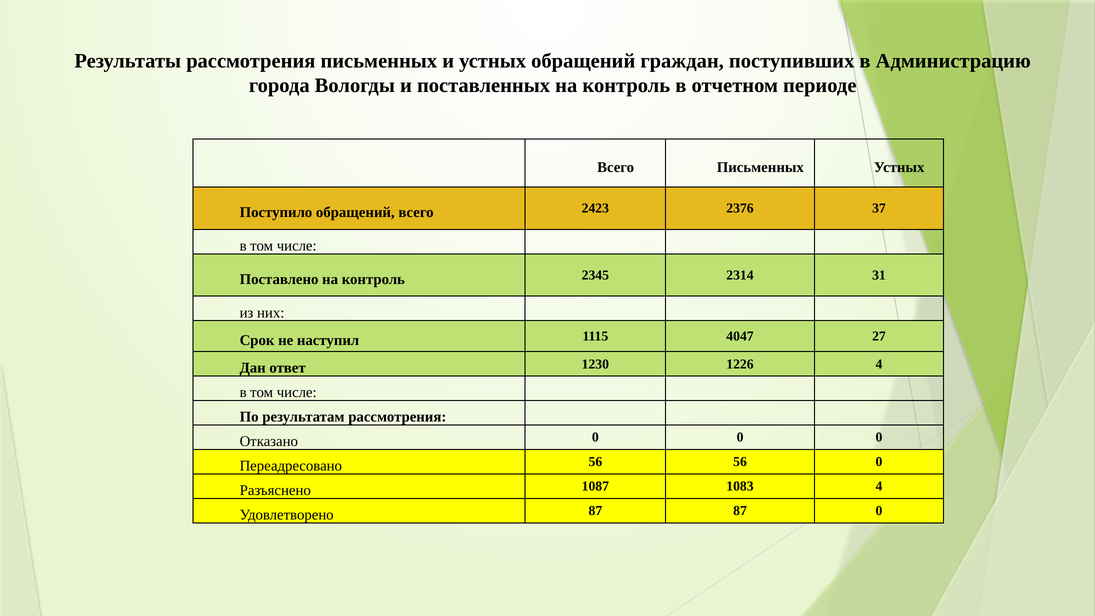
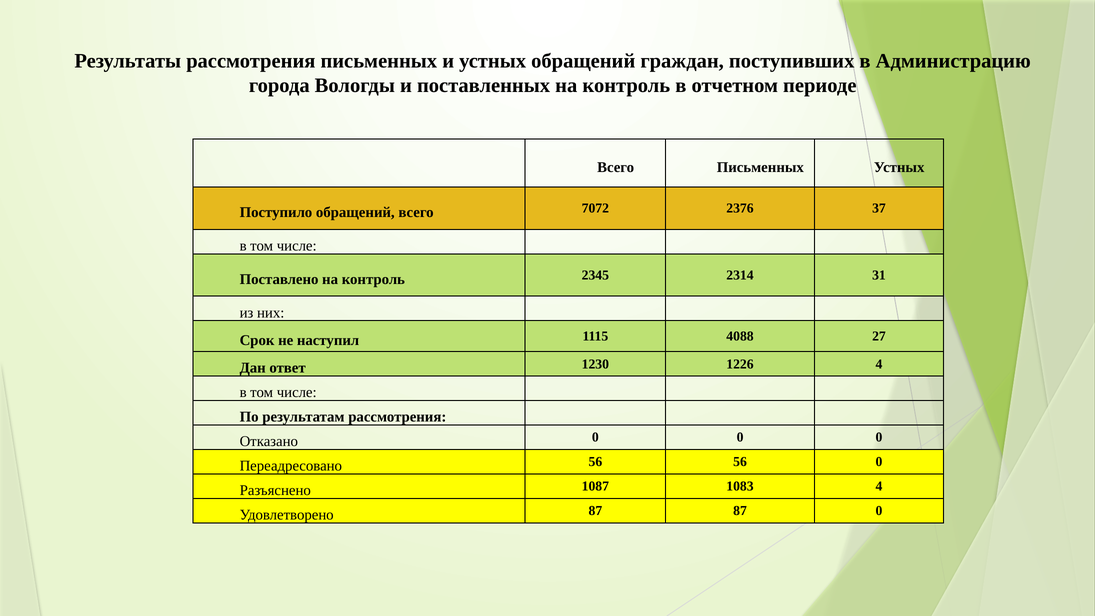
2423: 2423 -> 7072
4047: 4047 -> 4088
